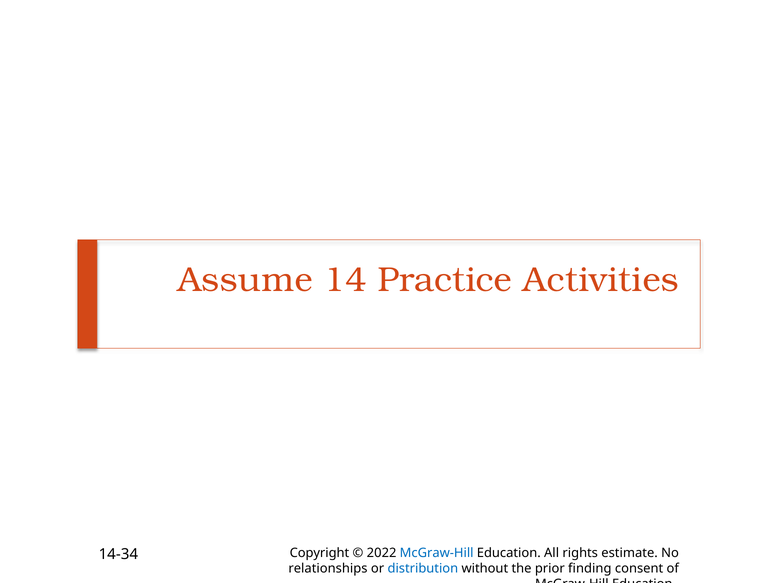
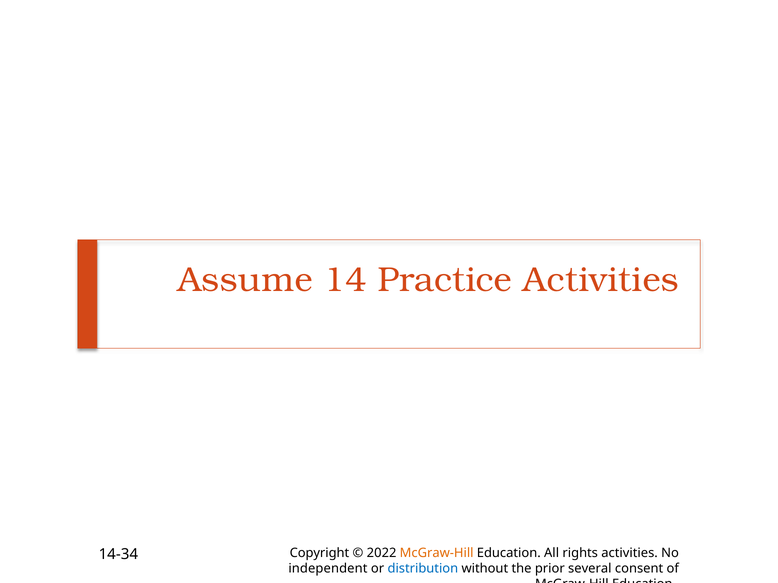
McGraw-Hill at (437, 553) colour: blue -> orange
rights estimate: estimate -> activities
relationships: relationships -> independent
finding: finding -> several
